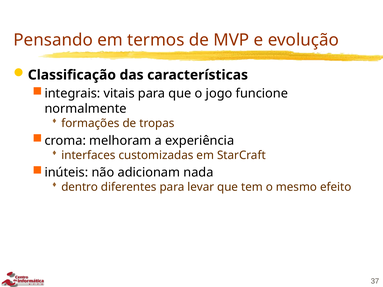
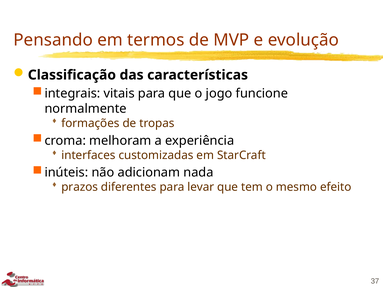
dentro: dentro -> prazos
